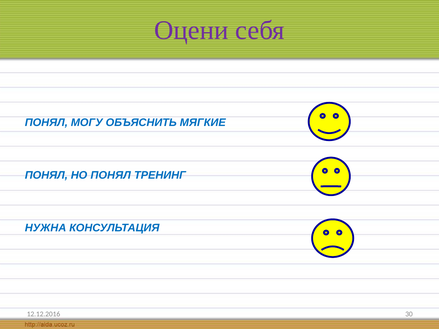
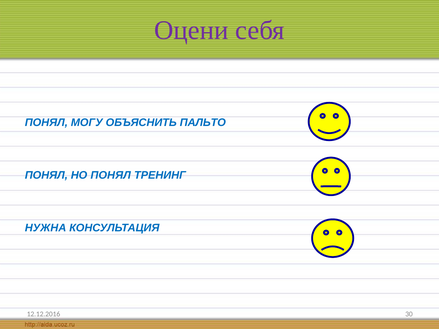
МЯГКИЕ: МЯГКИЕ -> ПАЛЬТО
